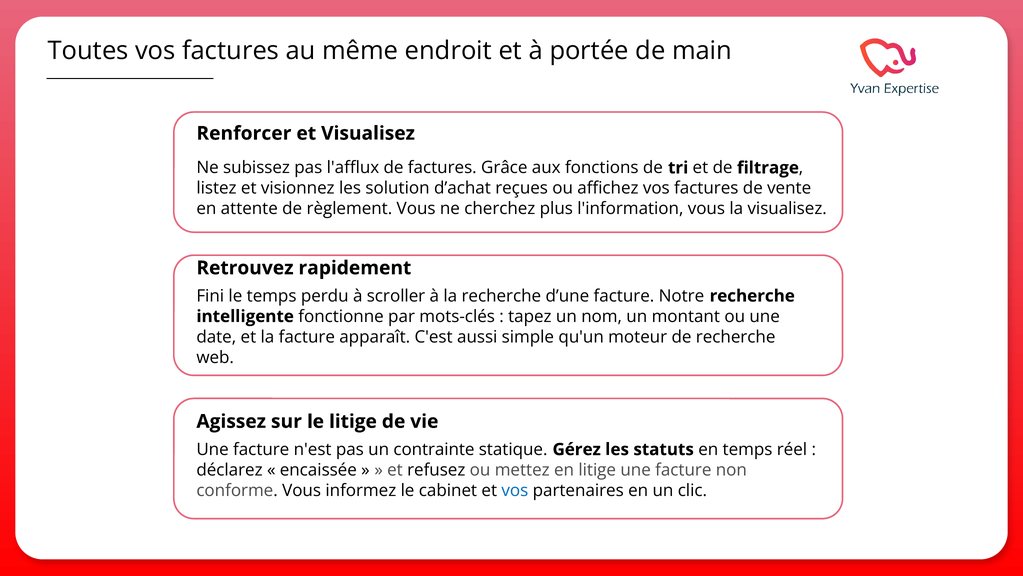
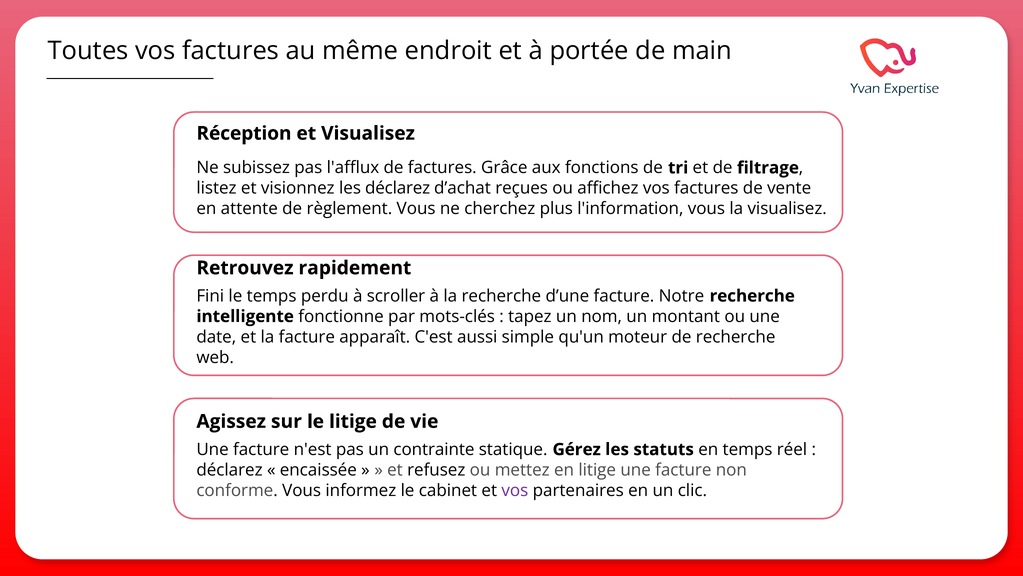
Renforcer: Renforcer -> Réception
les solution: solution -> déclarez
vos at (515, 490) colour: blue -> purple
